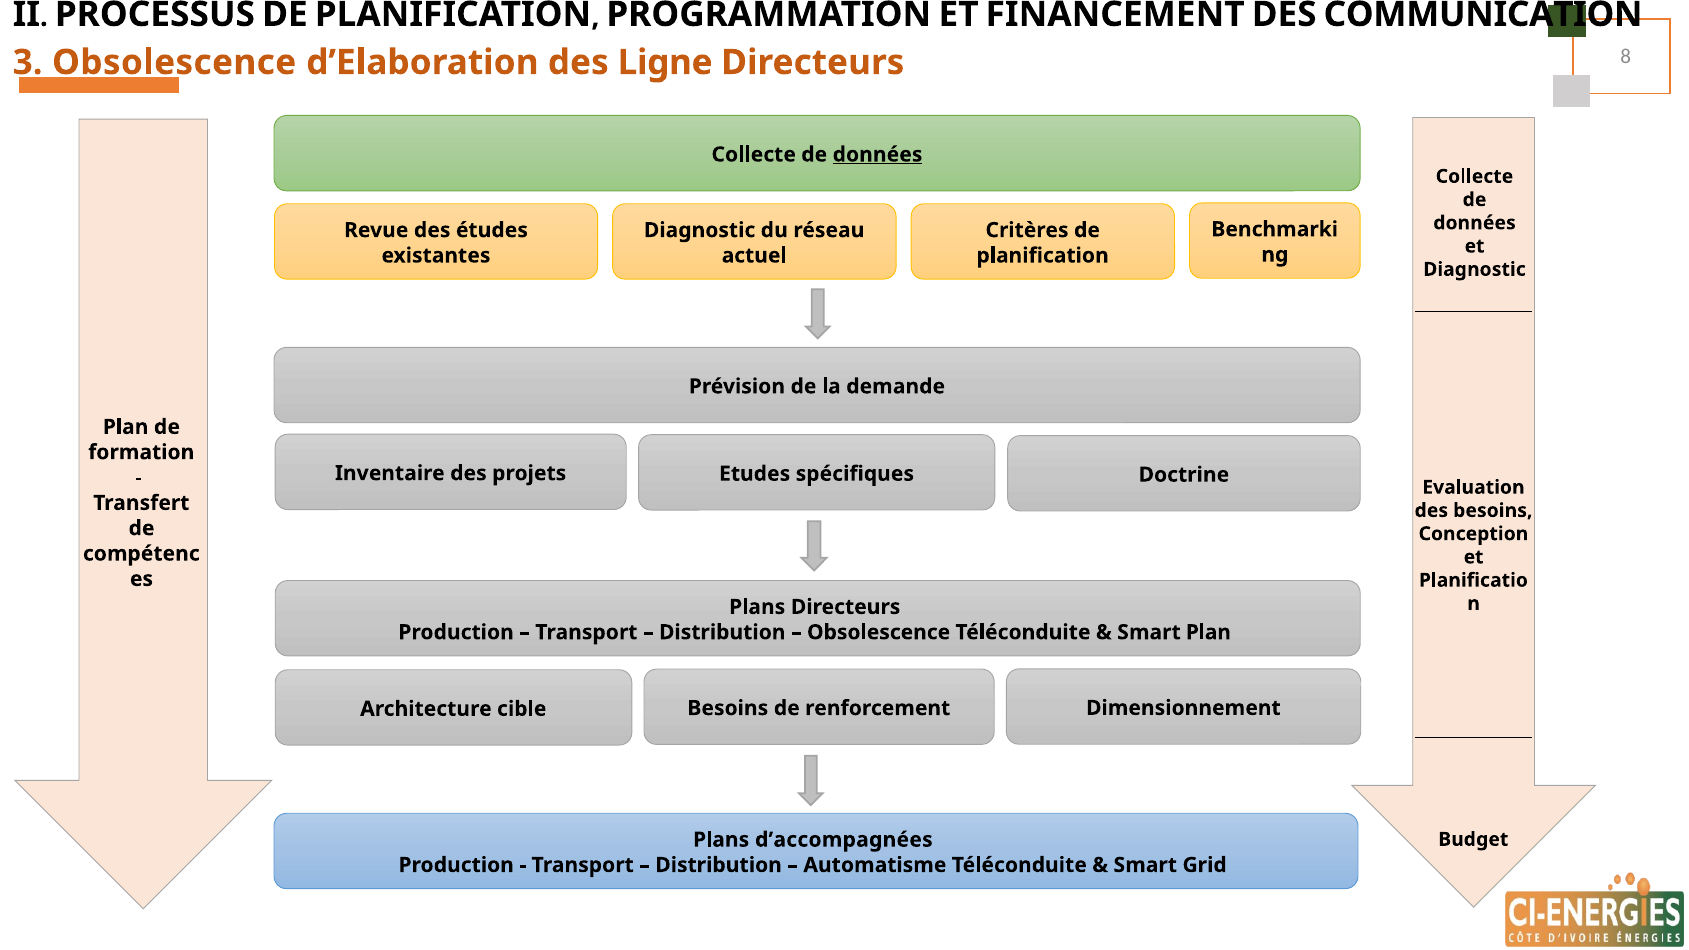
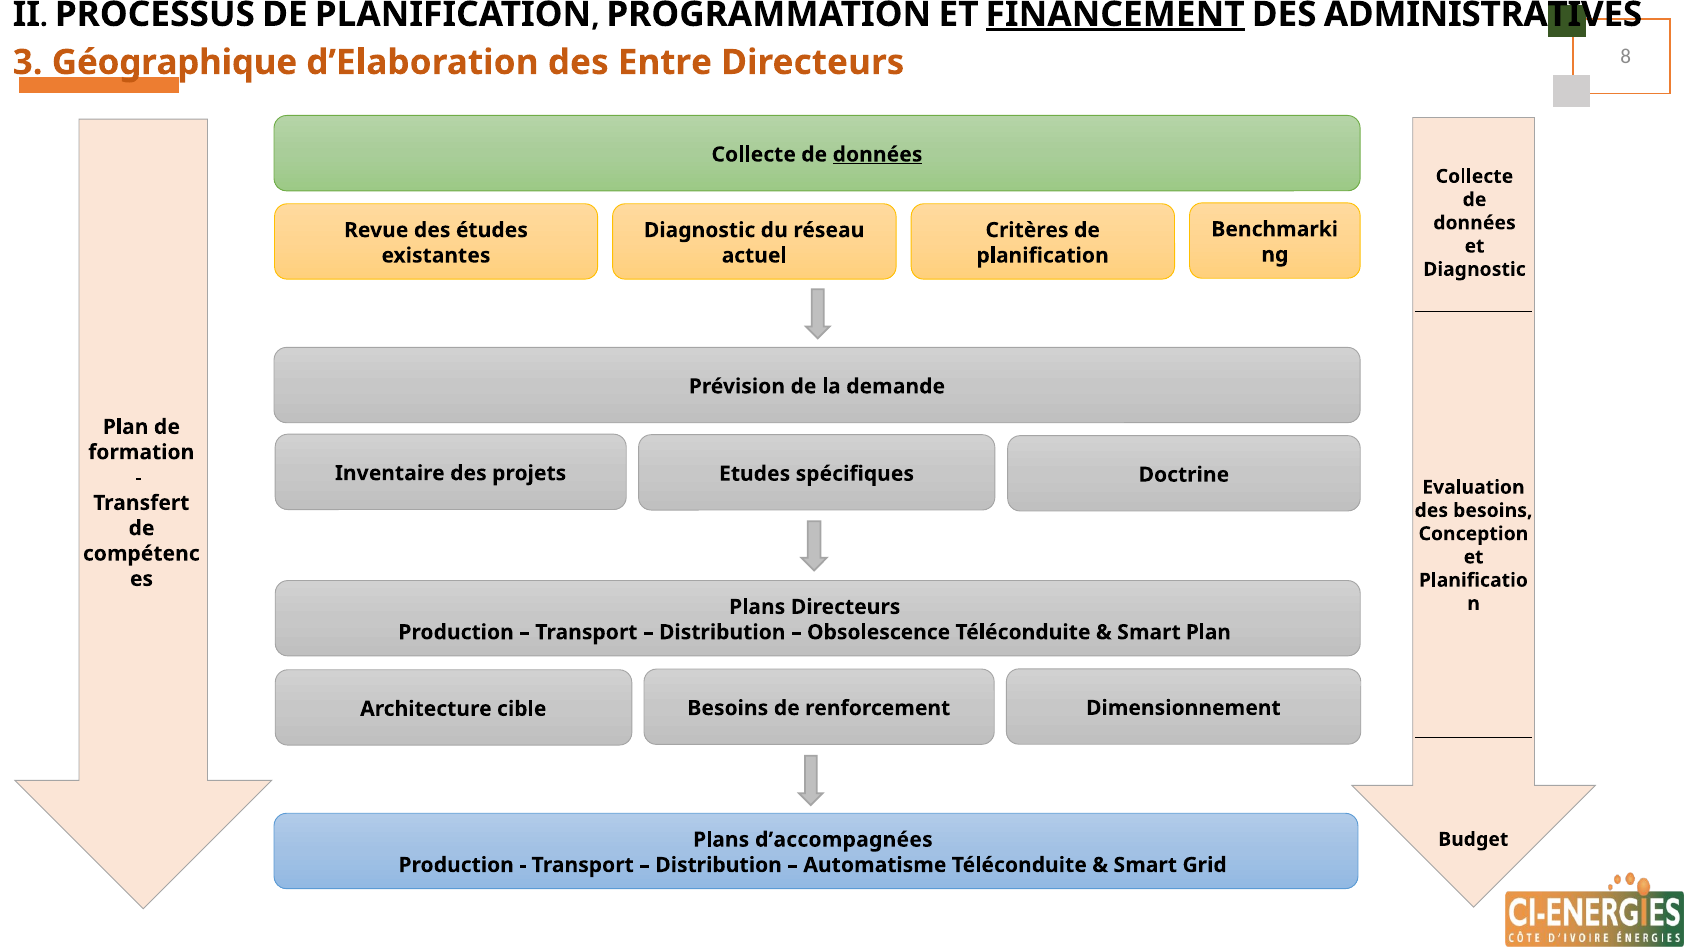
FINANCEMENT underline: none -> present
COMMUNICATION: COMMUNICATION -> ADMINISTRATIVES
3 Obsolescence: Obsolescence -> Géographique
Ligne: Ligne -> Entre
